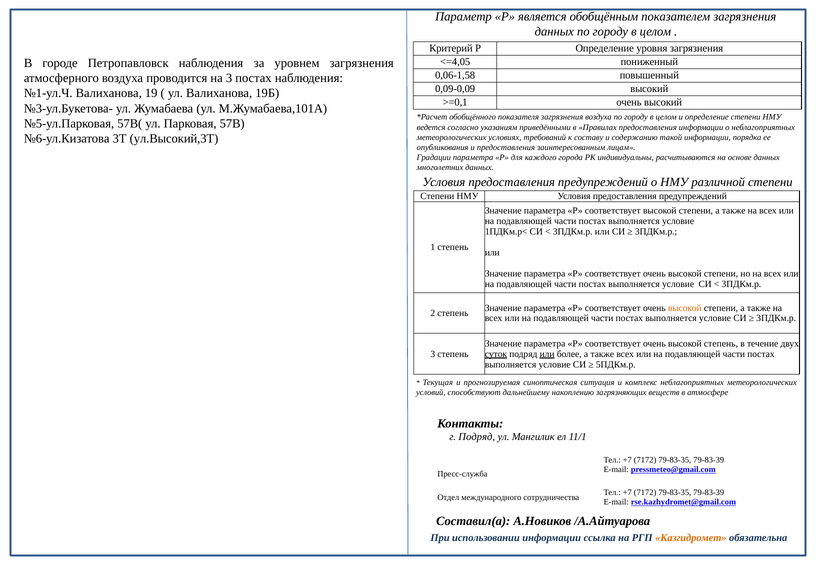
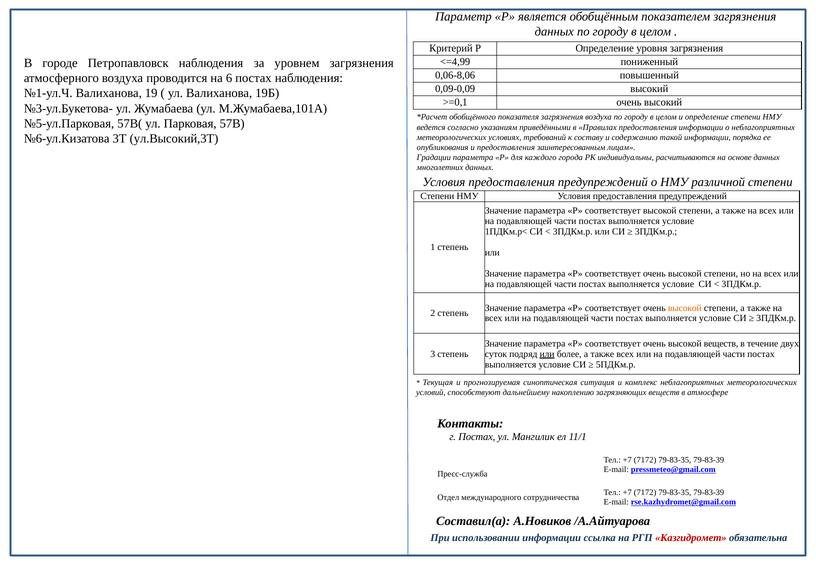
<=4,05: <=4,05 -> <=4,99
0,06-1,58: 0,06-1,58 -> 0,06-8,06
на 3: 3 -> 6
высокой степень: степень -> веществ
суток underline: present -> none
г Подряд: Подряд -> Постах
Казгидромет colour: orange -> red
